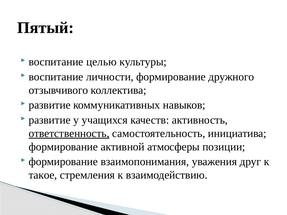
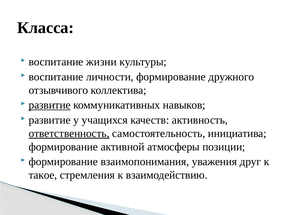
Пятый: Пятый -> Класса
целью: целью -> жизни
развитие at (50, 105) underline: none -> present
